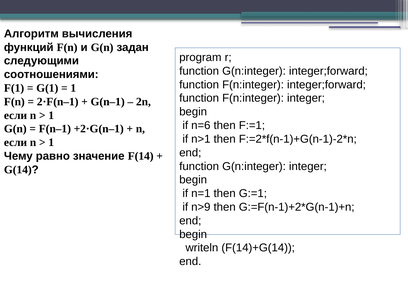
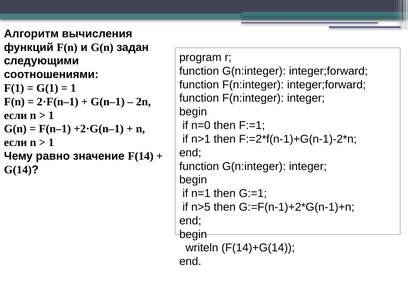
n=6: n=6 -> n=0
n>9: n>9 -> n>5
